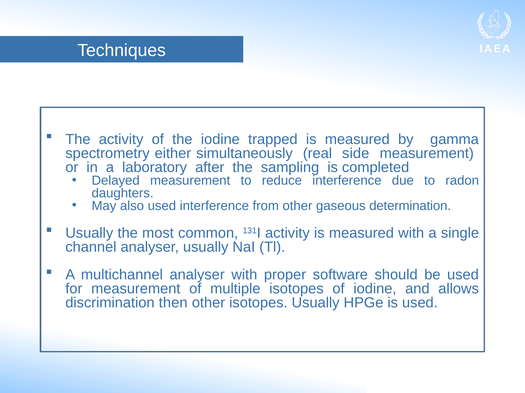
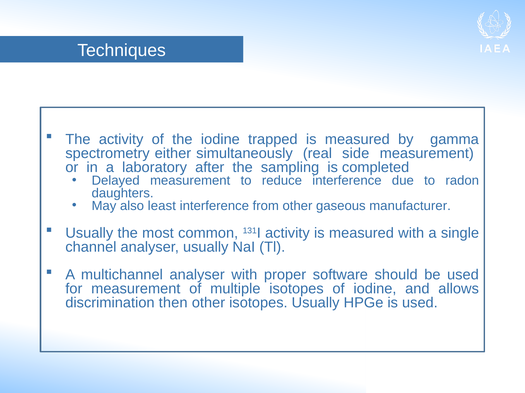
also used: used -> least
determination: determination -> manufacturer
